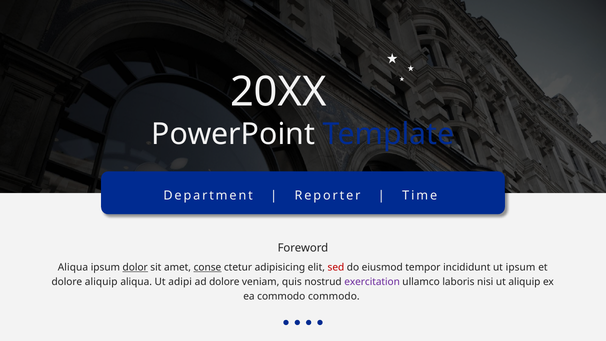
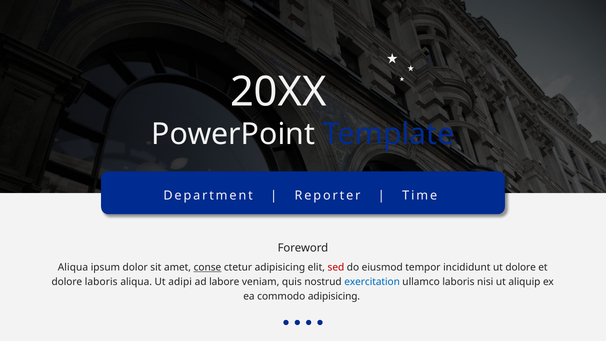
dolor underline: present -> none
ut ipsum: ipsum -> dolore
dolore aliquip: aliquip -> laboris
ad dolore: dolore -> labore
exercitation colour: purple -> blue
commodo commodo: commodo -> adipisicing
